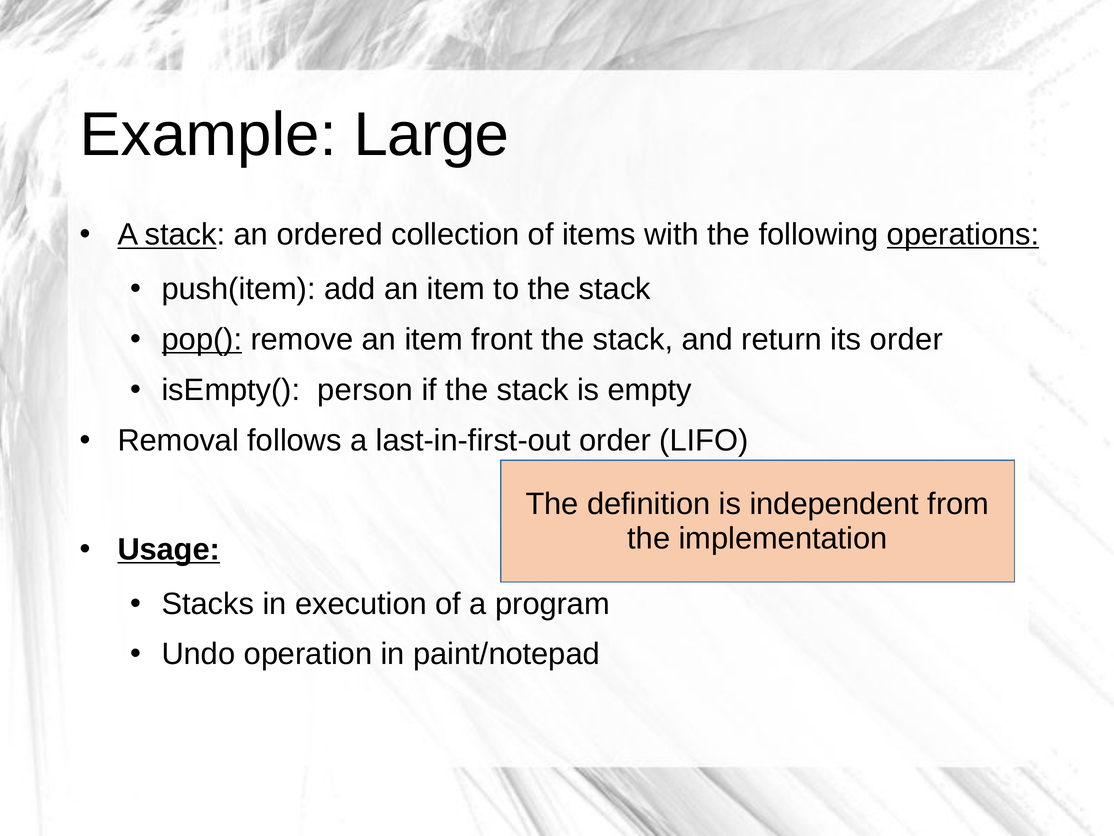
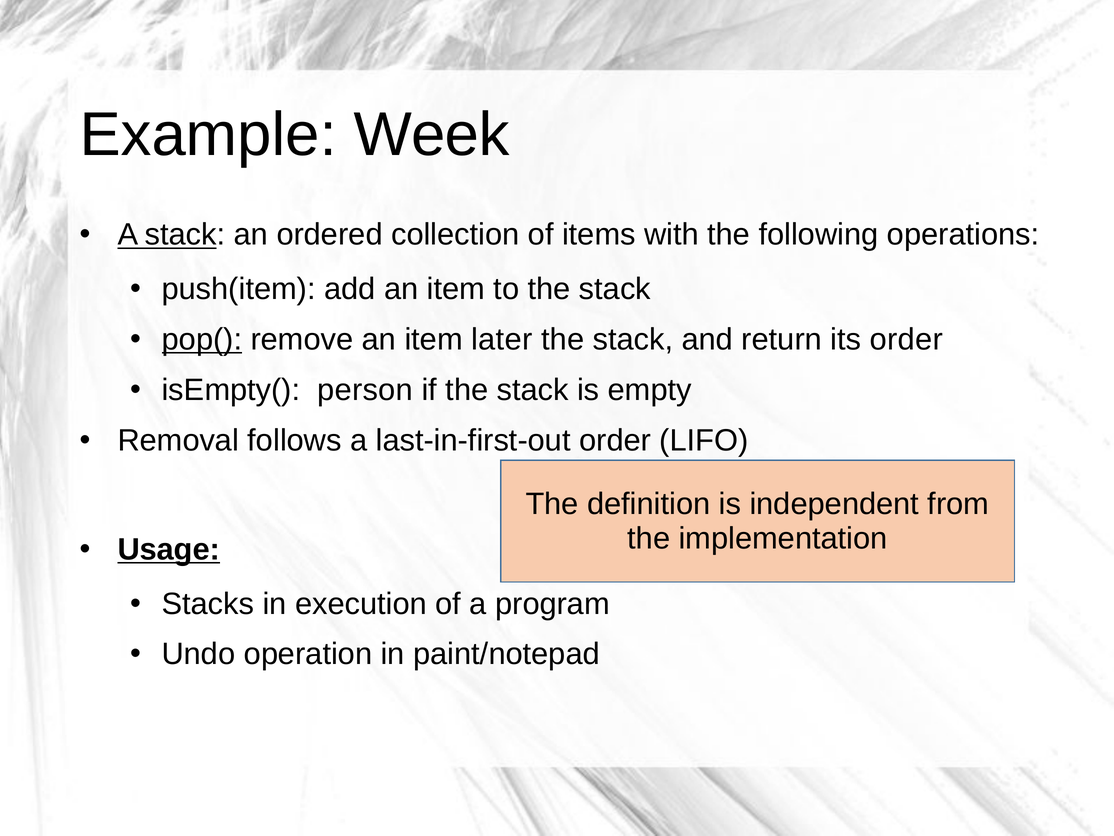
Large: Large -> Week
operations underline: present -> none
front: front -> later
